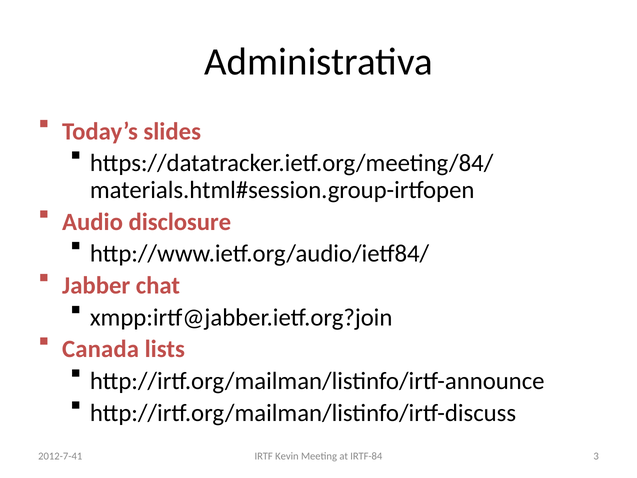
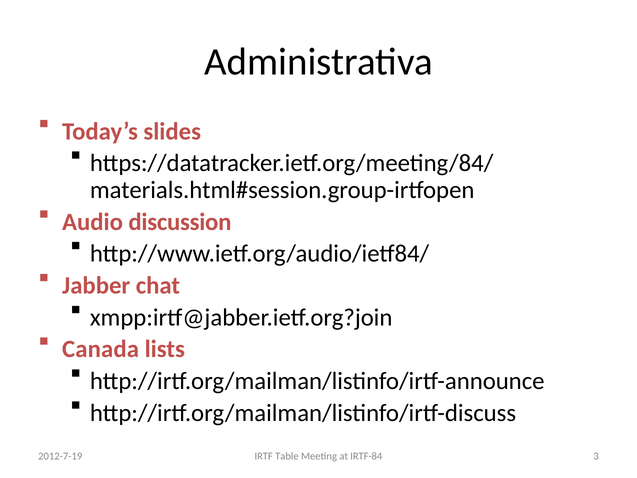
disclosure: disclosure -> discussion
Kevin: Kevin -> Table
2012-7-41: 2012-7-41 -> 2012-7-19
